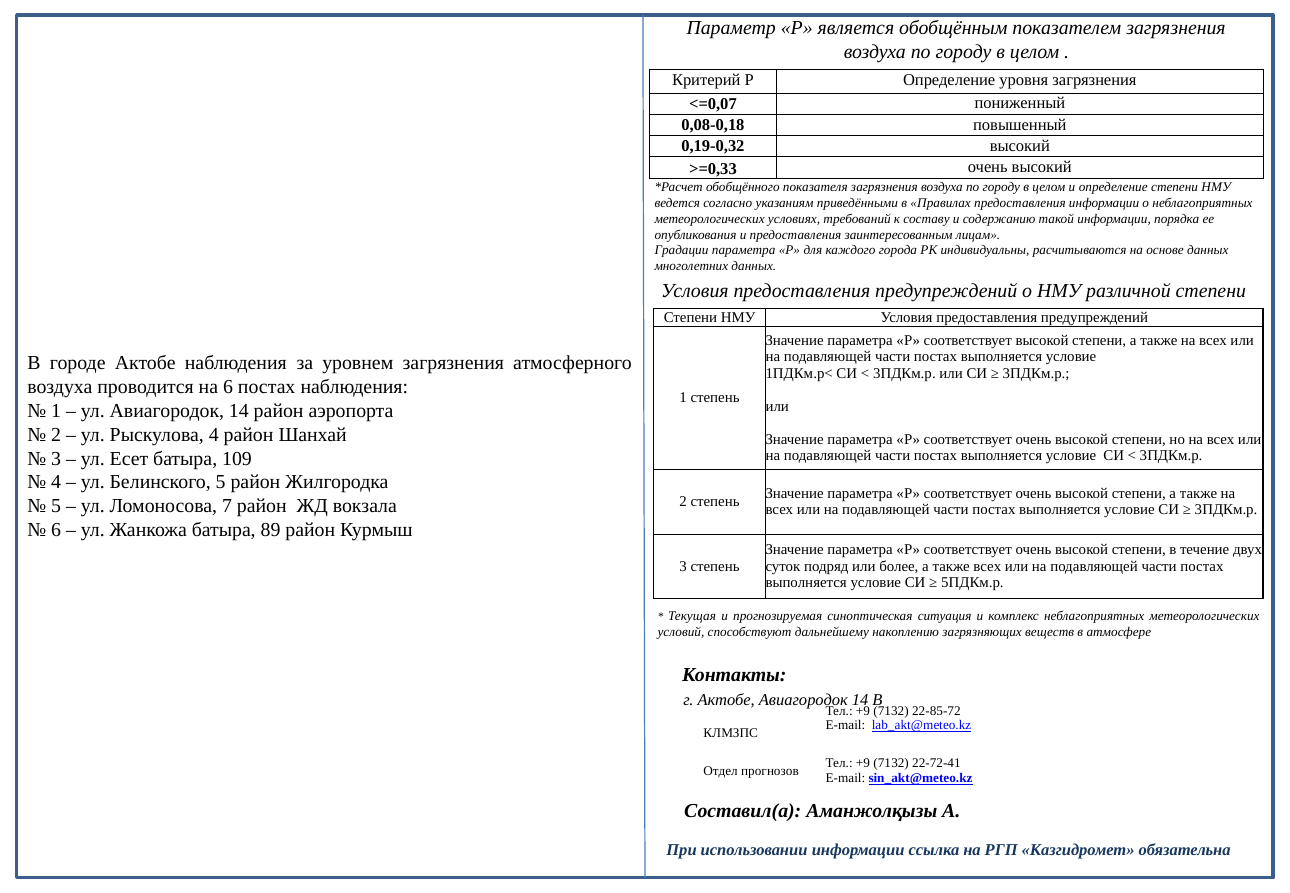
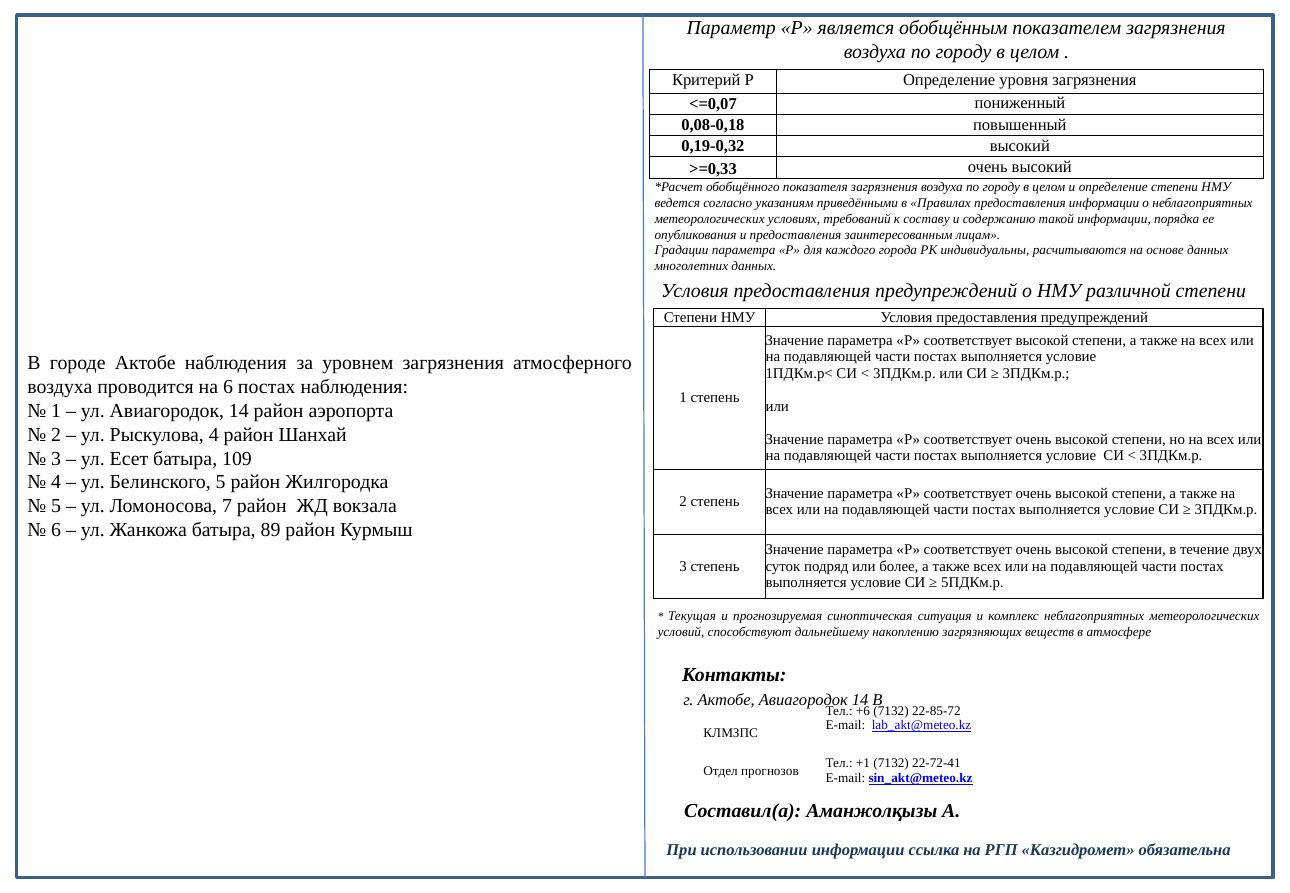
+9 at (863, 711): +9 -> +6
+9 at (863, 764): +9 -> +1
